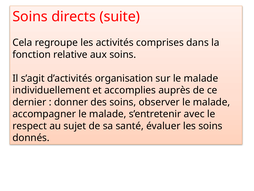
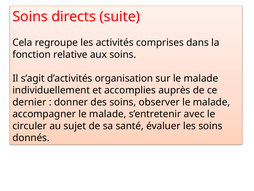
respect: respect -> circuler
